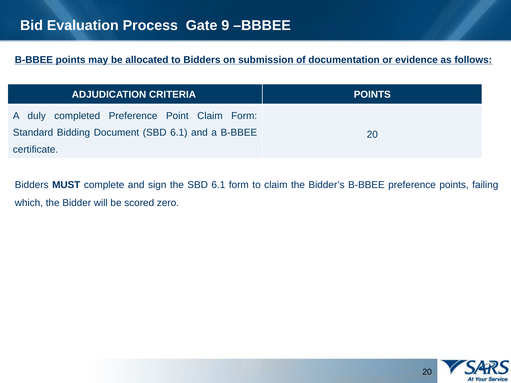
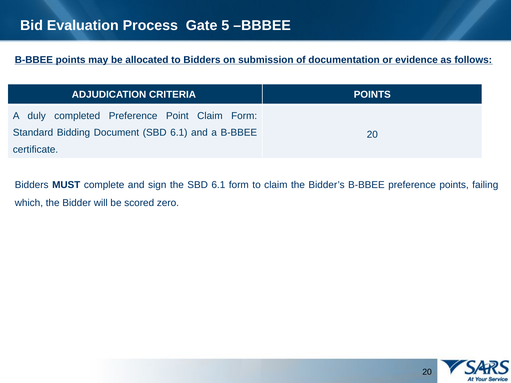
9: 9 -> 5
